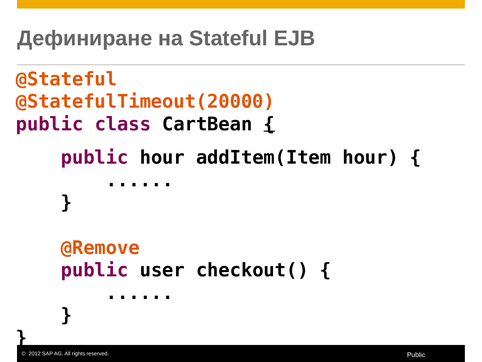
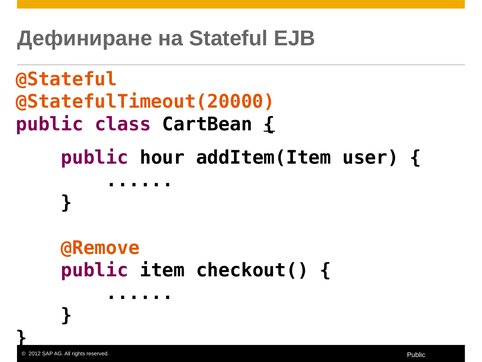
addItem(Item hour: hour -> user
user: user -> item
